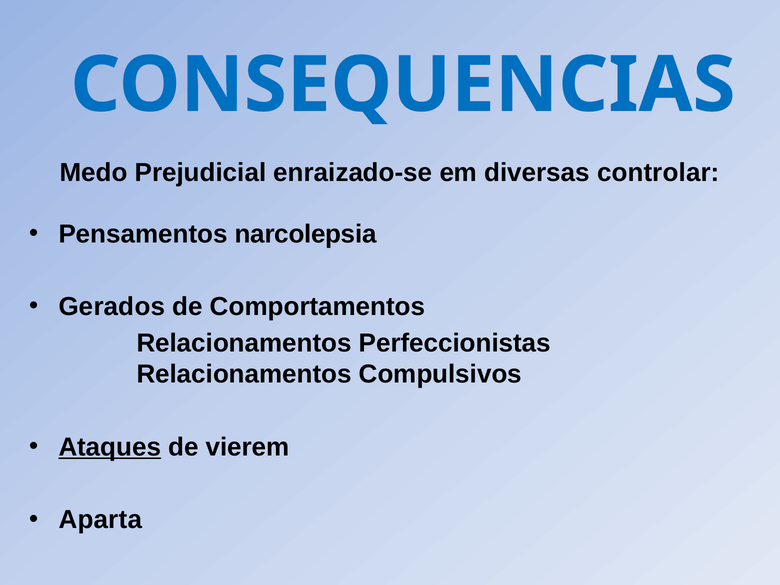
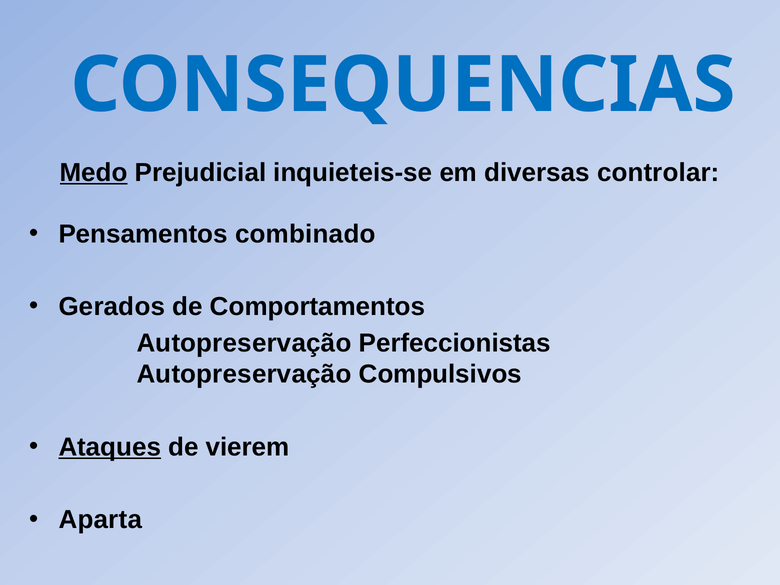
Medo underline: none -> present
enraizado-se: enraizado-se -> inquieteis-se
narcolepsia: narcolepsia -> combinado
Relacionamentos at (244, 343): Relacionamentos -> Autopreservação
Relacionamentos at (244, 374): Relacionamentos -> Autopreservação
